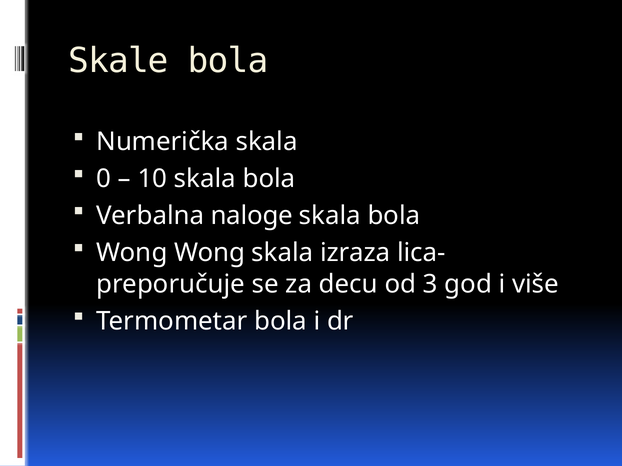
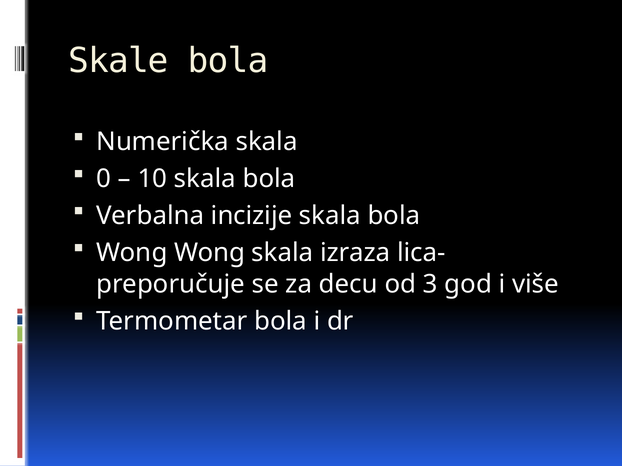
naloge: naloge -> incizije
